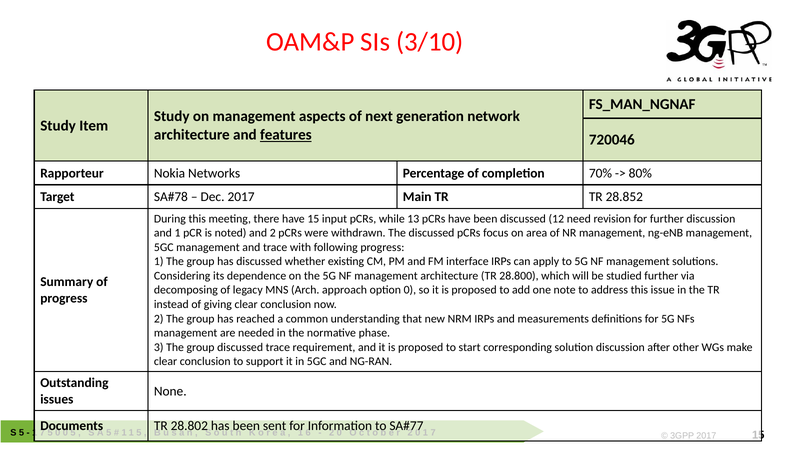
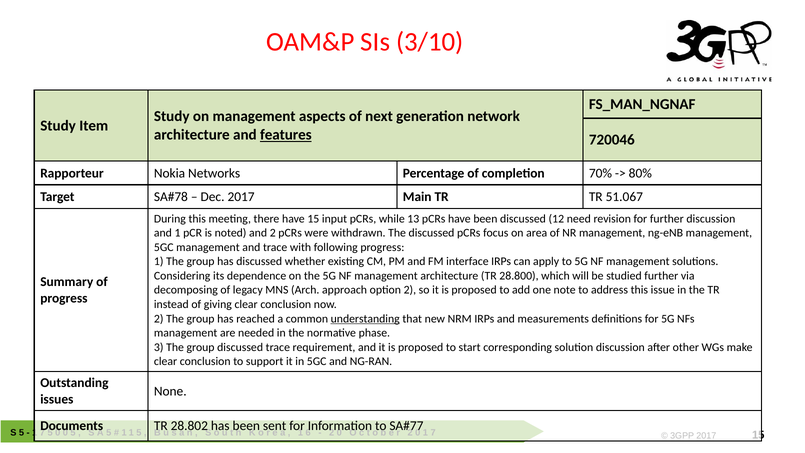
28.852: 28.852 -> 51.067
option 0: 0 -> 2
understanding underline: none -> present
